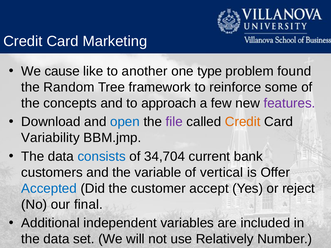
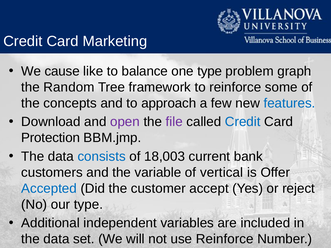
another: another -> balance
found: found -> graph
features colour: purple -> blue
open colour: blue -> purple
Credit at (243, 122) colour: orange -> blue
Variability: Variability -> Protection
34,704: 34,704 -> 18,003
our final: final -> type
use Relatively: Relatively -> Reinforce
